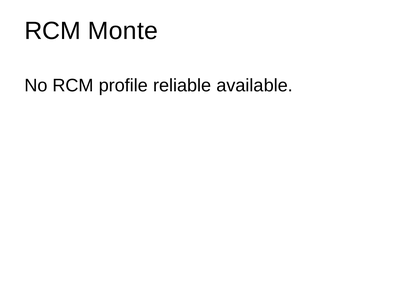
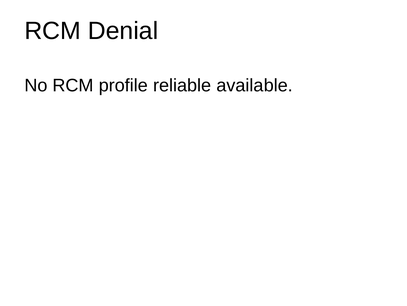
Monte: Monte -> Denial
